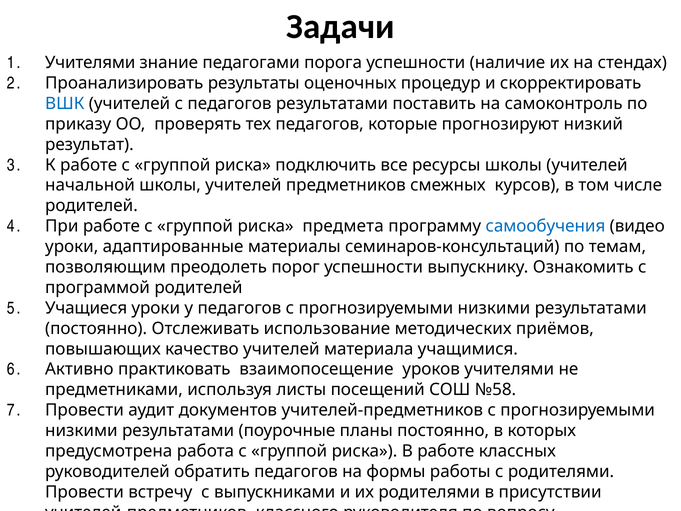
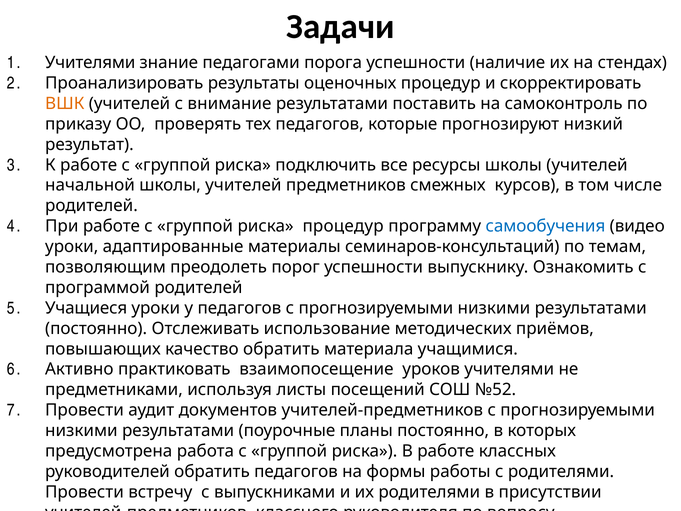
ВШК colour: blue -> orange
с педагогов: педагогов -> внимание
риска предмета: предмета -> процедур
качество учителей: учителей -> обратить
№58: №58 -> №52
